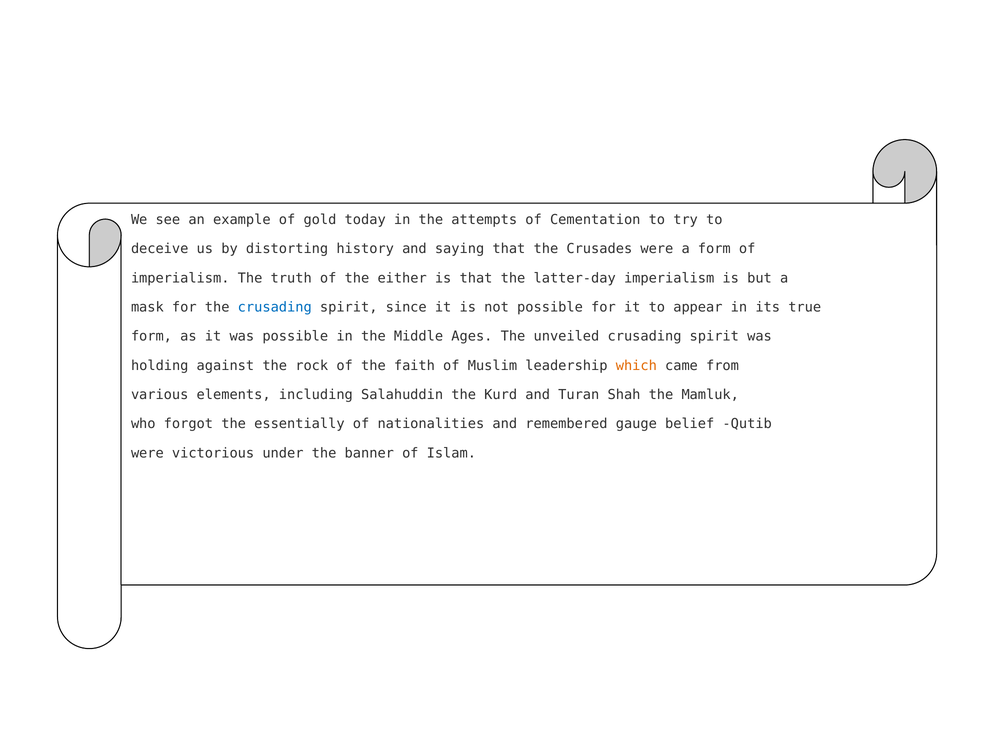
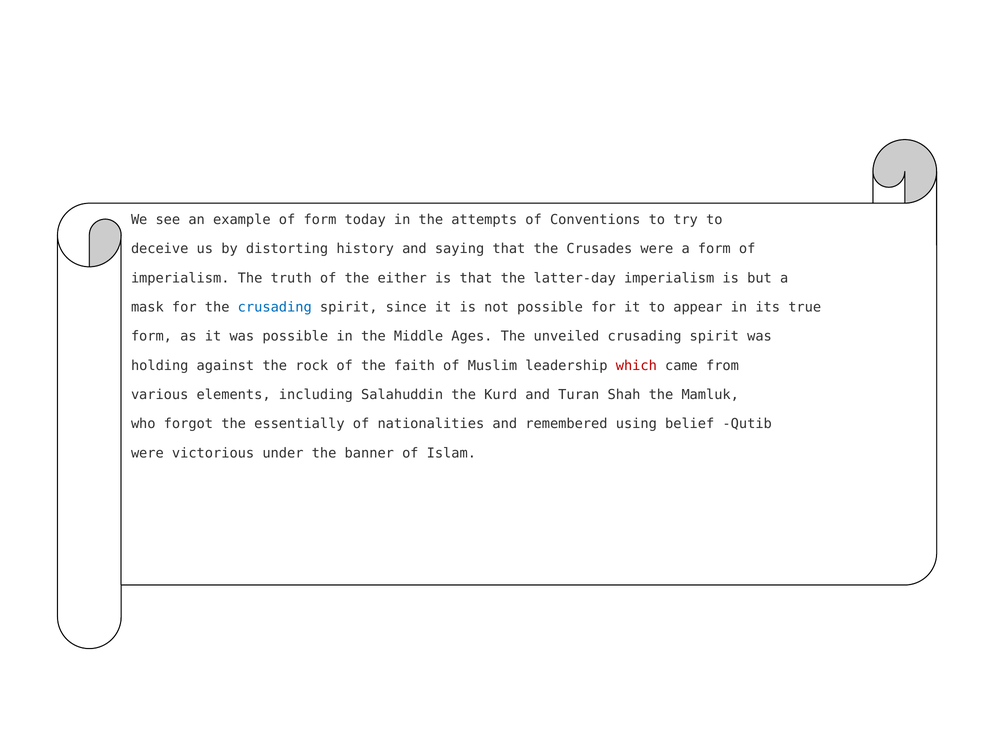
of gold: gold -> form
Cementation: Cementation -> Conventions
which colour: orange -> red
gauge: gauge -> using
